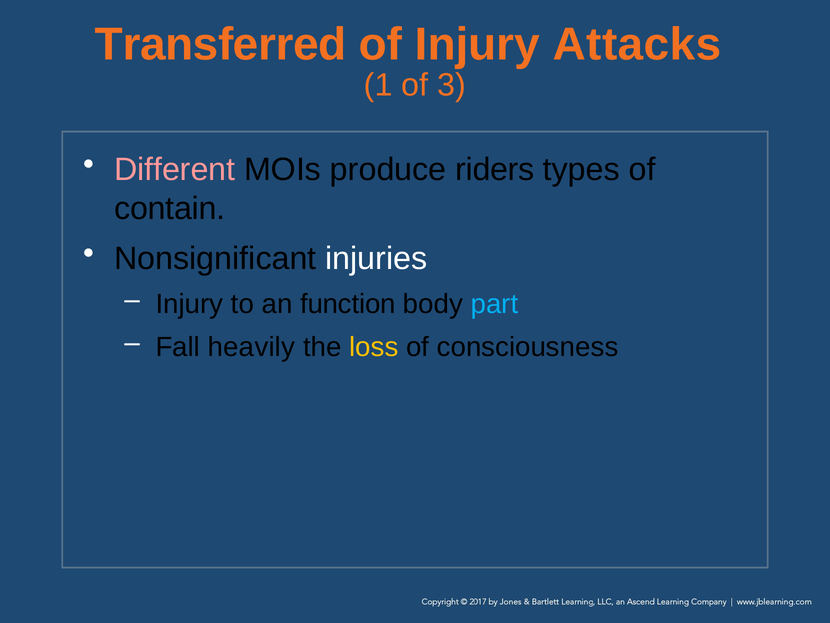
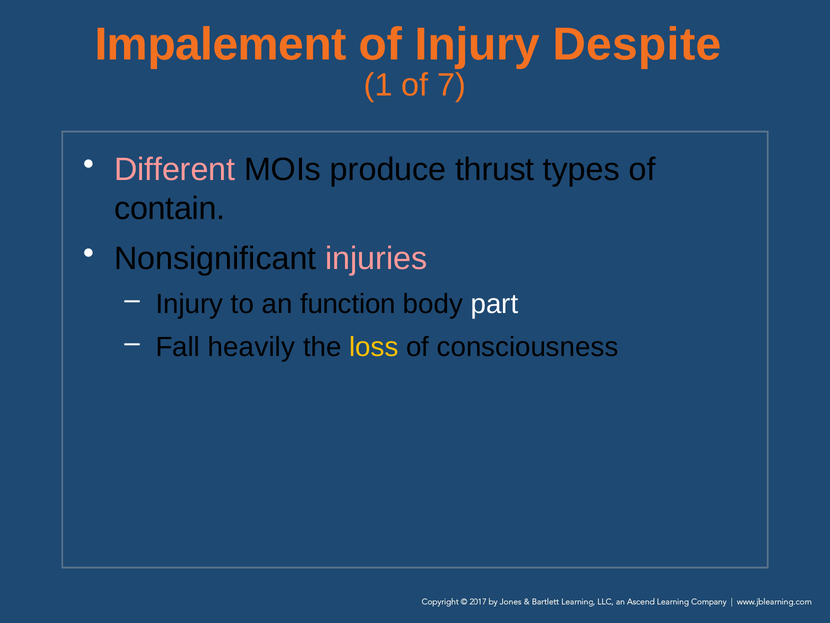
Transferred: Transferred -> Impalement
Attacks: Attacks -> Despite
3: 3 -> 7
riders: riders -> thrust
injuries colour: white -> pink
part colour: light blue -> white
